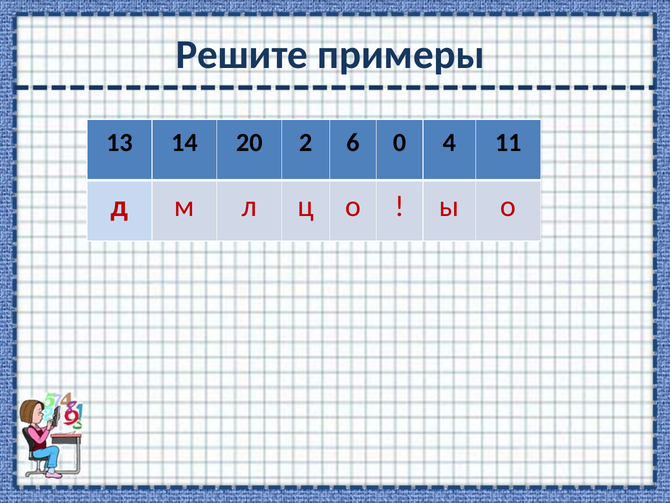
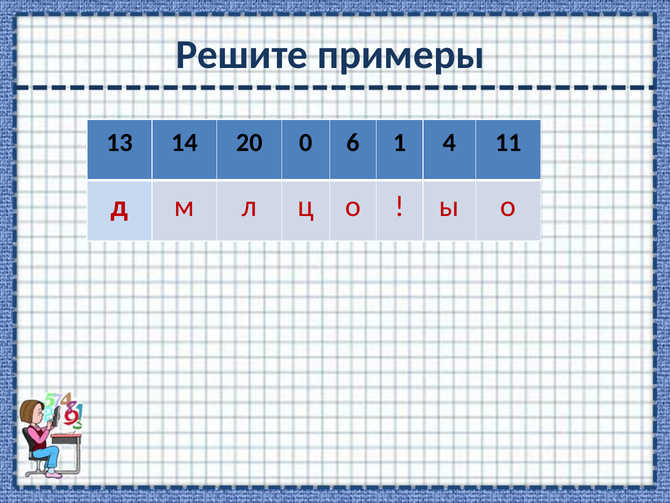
2: 2 -> 0
0: 0 -> 1
